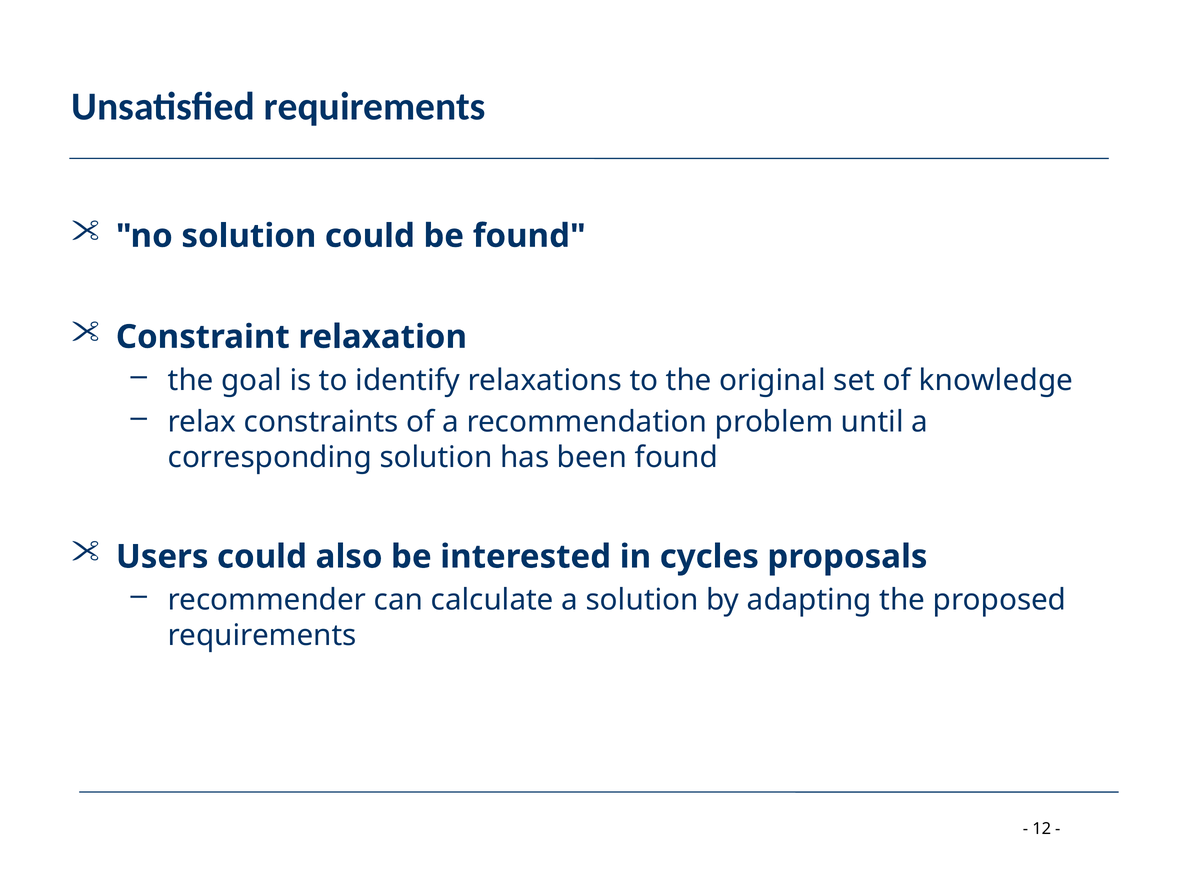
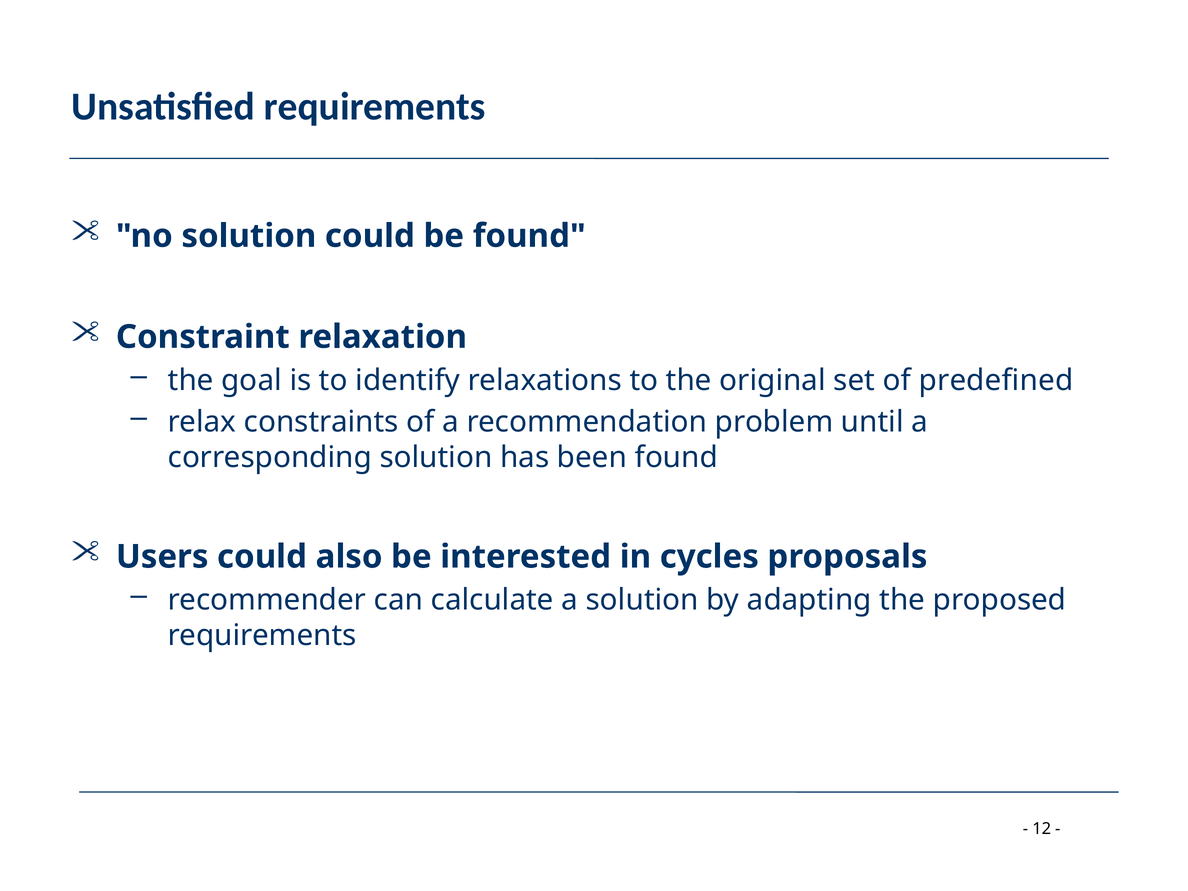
knowledge: knowledge -> predefined
